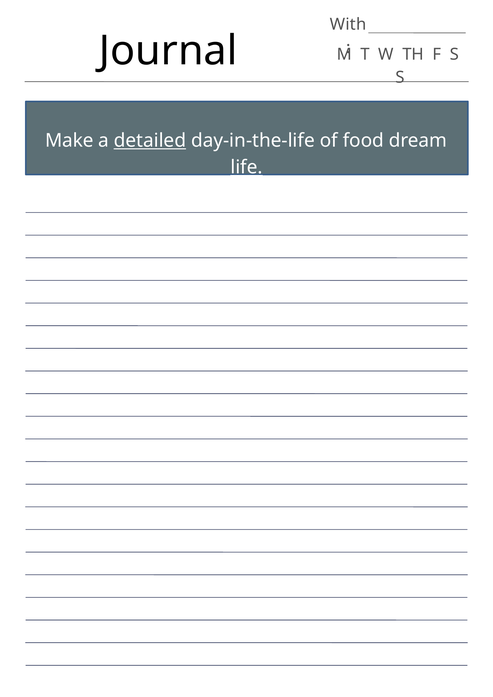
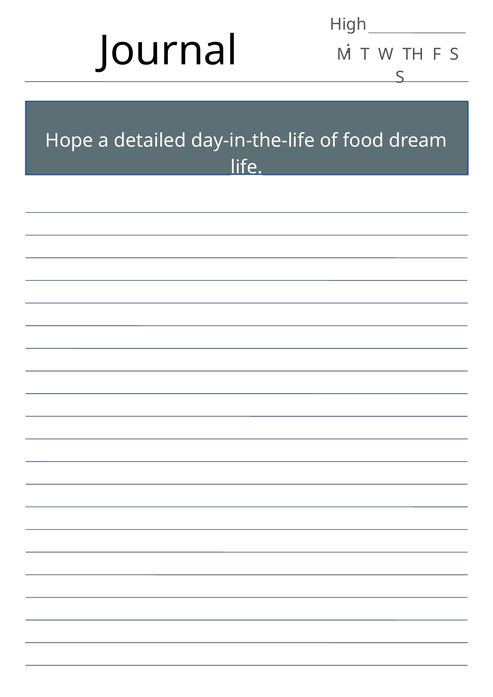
With: With -> High
Make: Make -> Hope
detailed underline: present -> none
